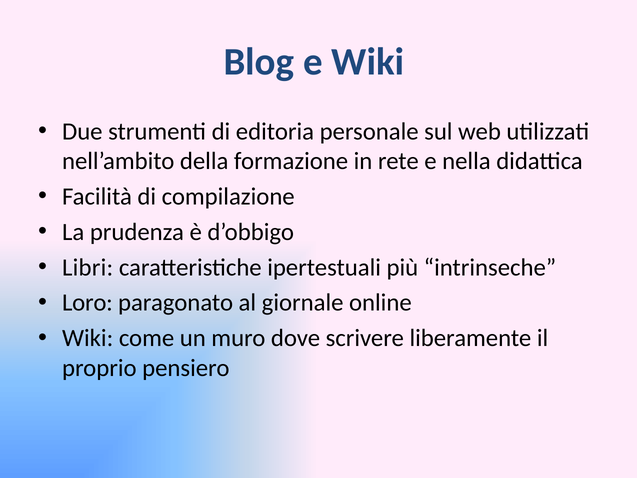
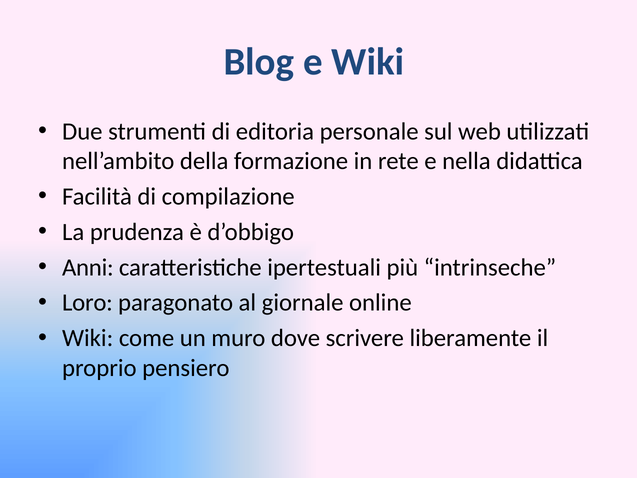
Libri: Libri -> Anni
